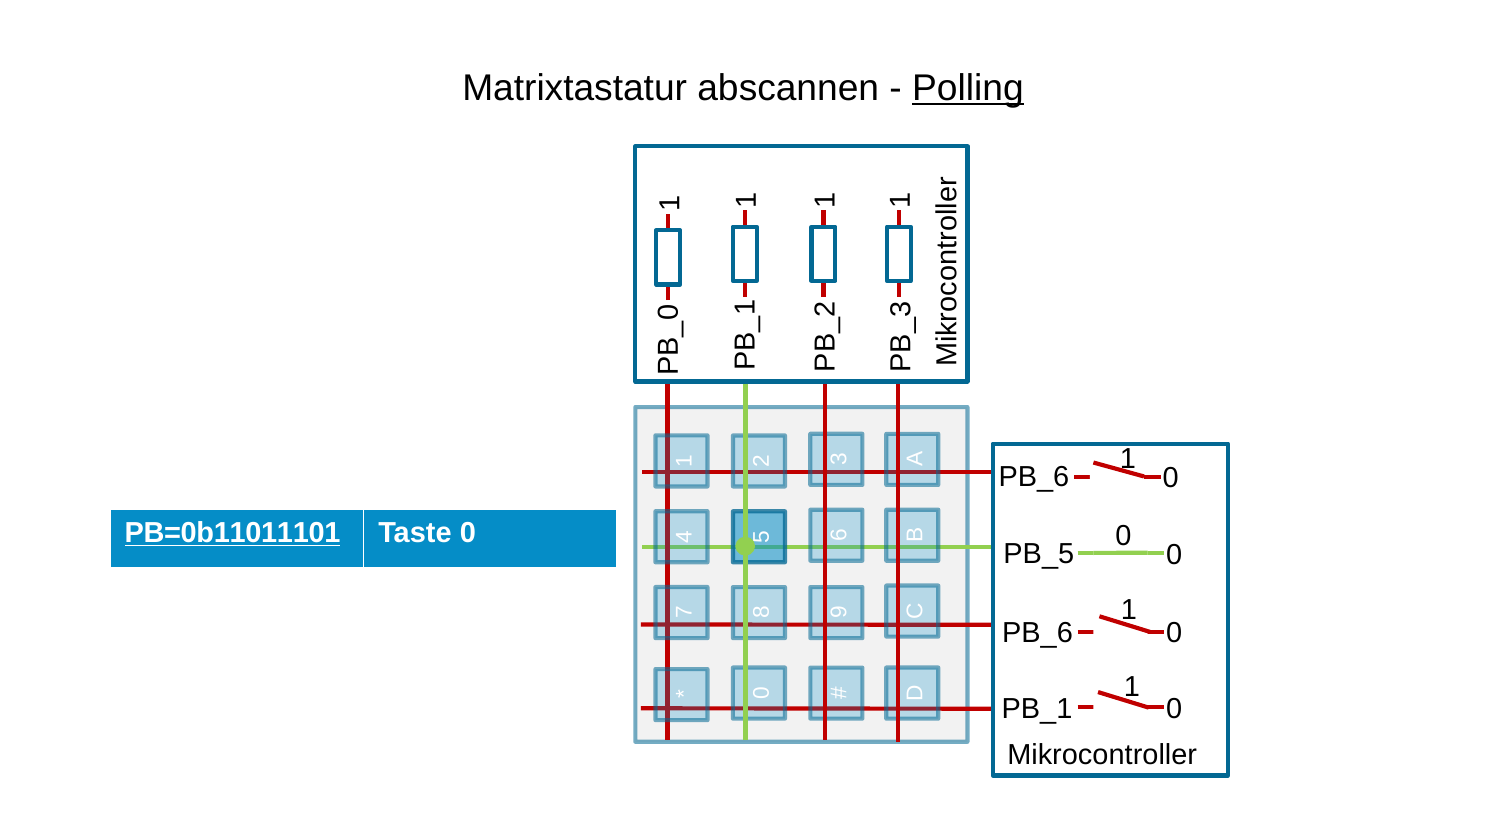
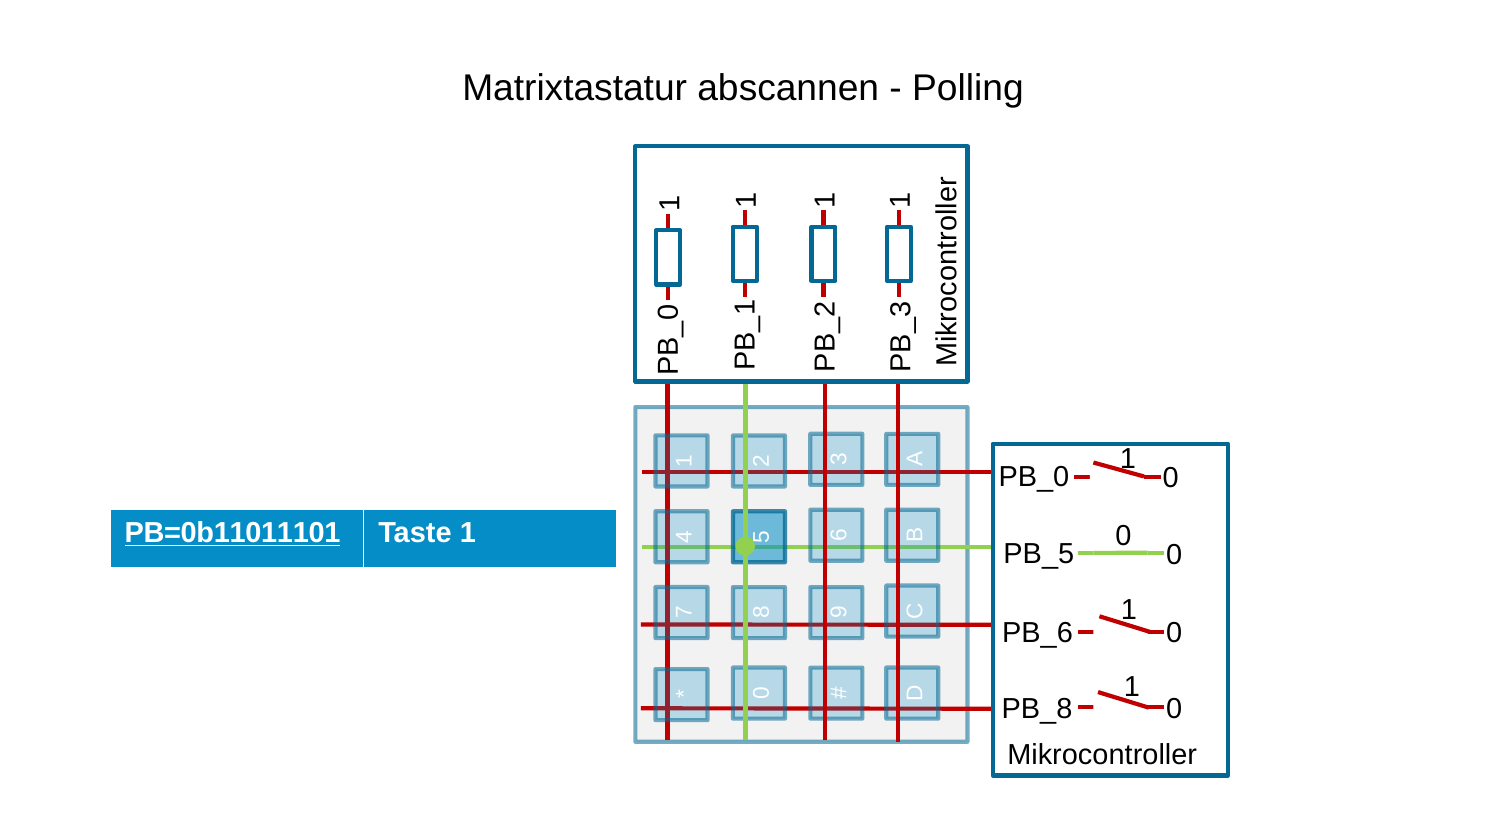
Polling underline: present -> none
PB_6 at (1034, 477): PB_6 -> PB_0
Taste 0: 0 -> 1
PB_1: PB_1 -> PB_8
